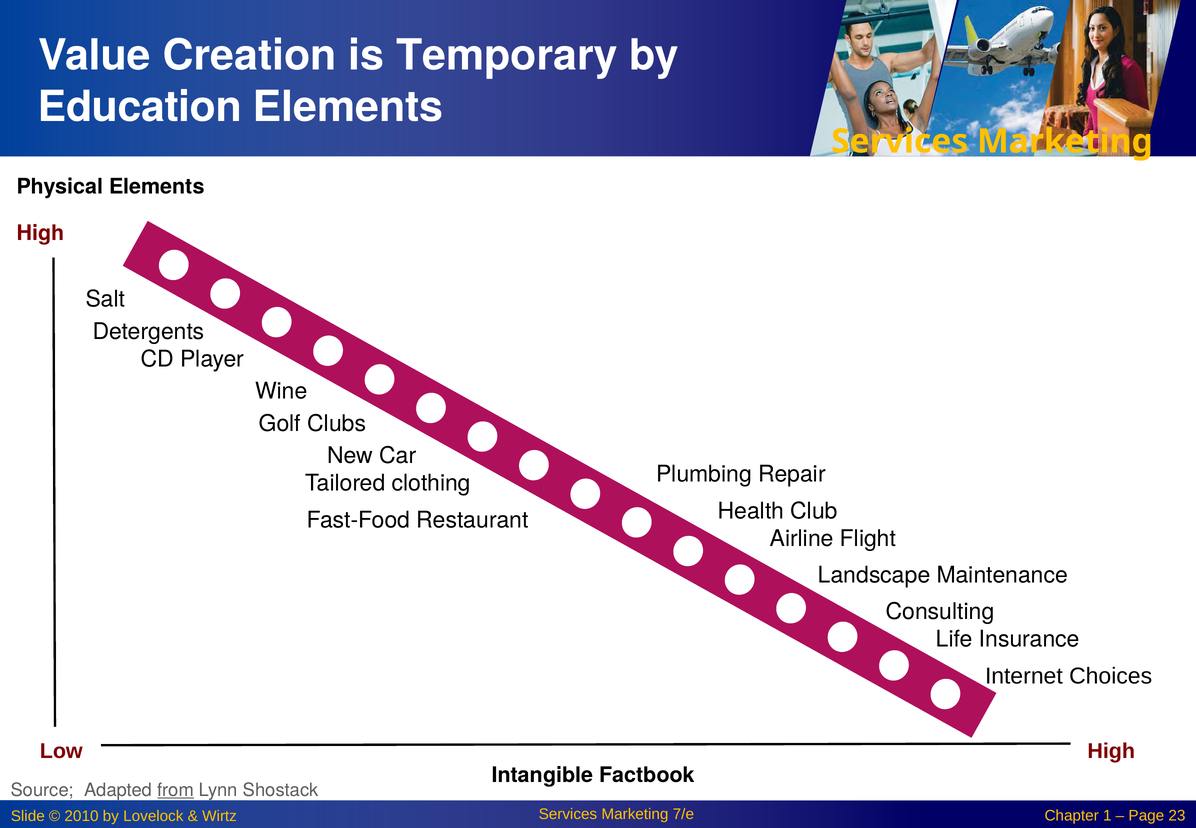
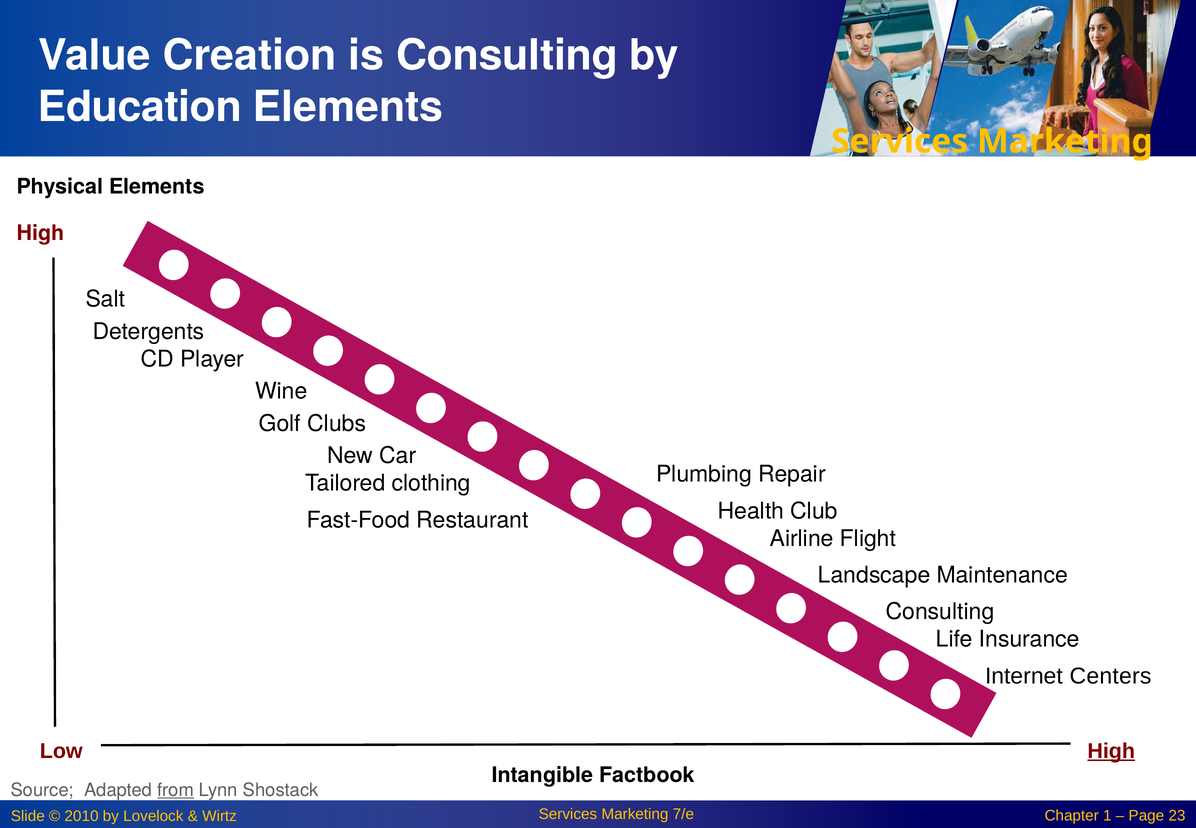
is Temporary: Temporary -> Consulting
Choices: Choices -> Centers
High at (1111, 751) underline: none -> present
